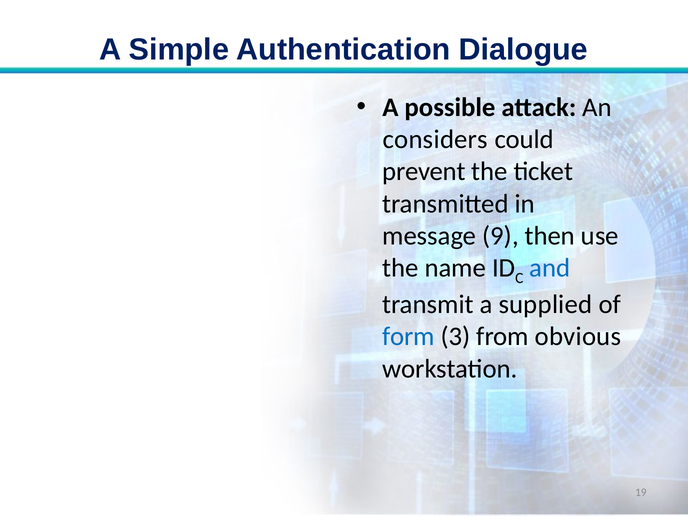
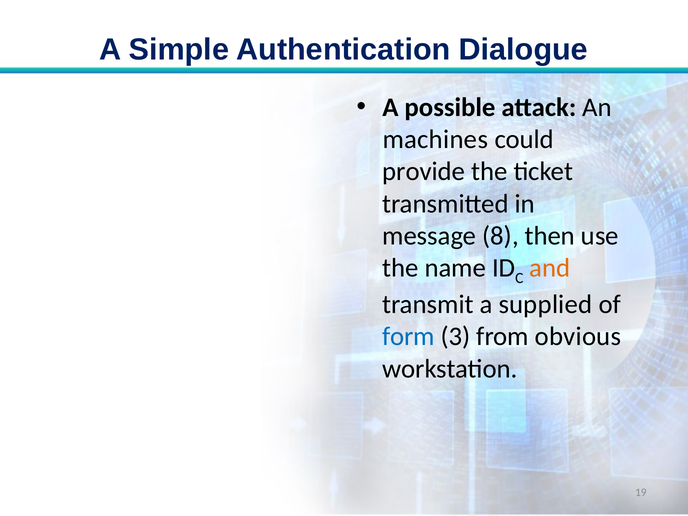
considers: considers -> machines
prevent: prevent -> provide
9: 9 -> 8
and colour: blue -> orange
